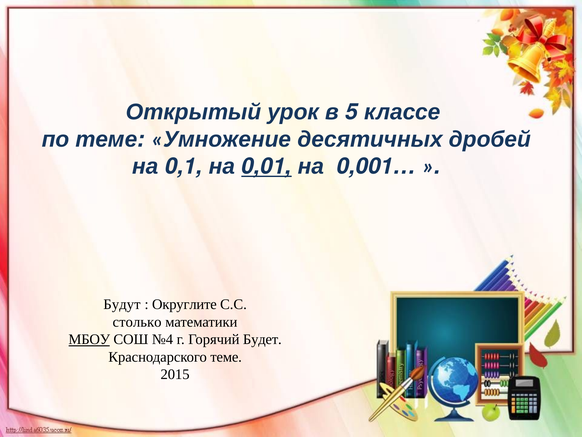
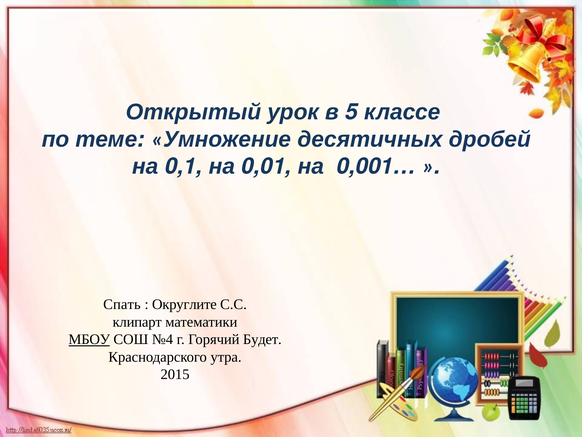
0,01 underline: present -> none
Будут: Будут -> Спать
столько: столько -> клипарт
Краснодарского теме: теме -> утра
